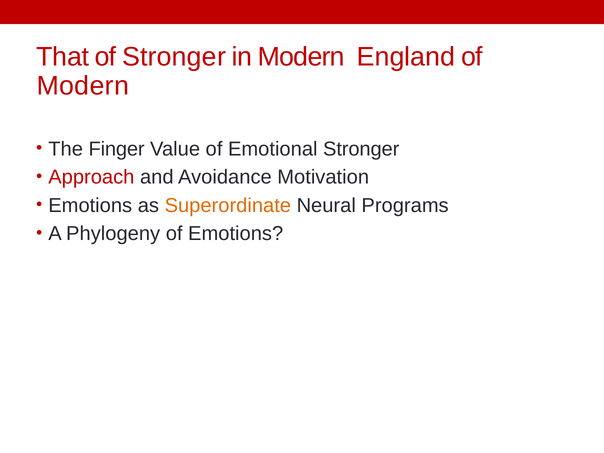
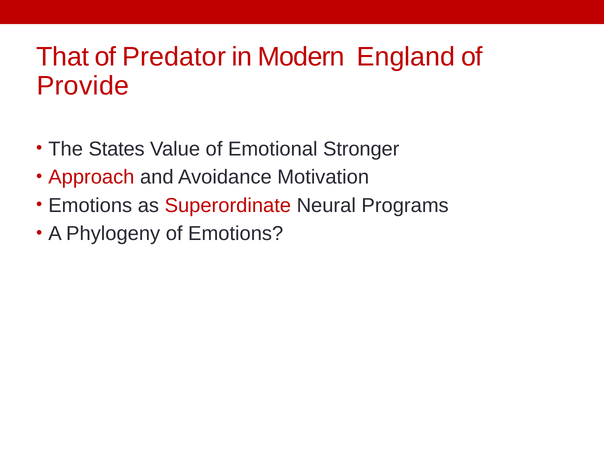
of Stronger: Stronger -> Predator
Modern at (83, 86): Modern -> Provide
Finger: Finger -> States
Superordinate colour: orange -> red
